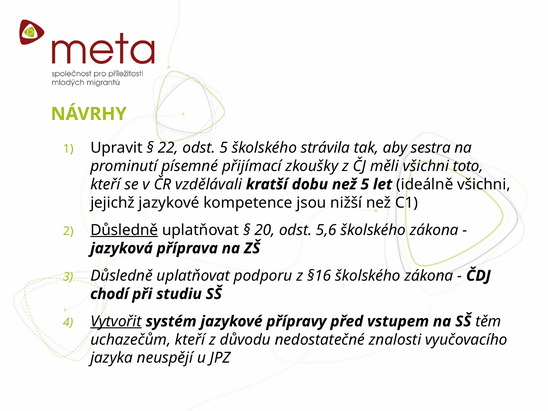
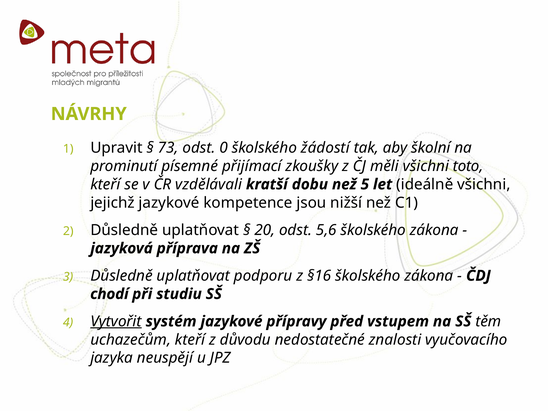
22: 22 -> 73
odst 5: 5 -> 0
strávila: strávila -> žádostí
sestra: sestra -> školní
Důsledně at (124, 230) underline: present -> none
